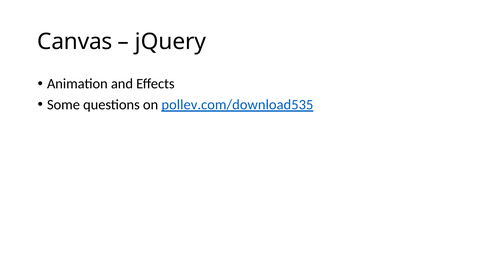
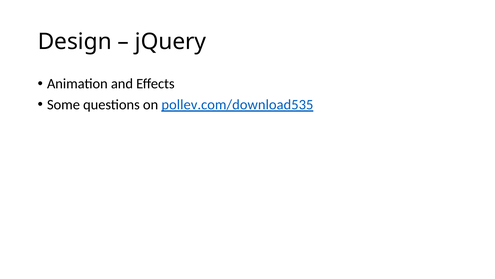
Canvas: Canvas -> Design
